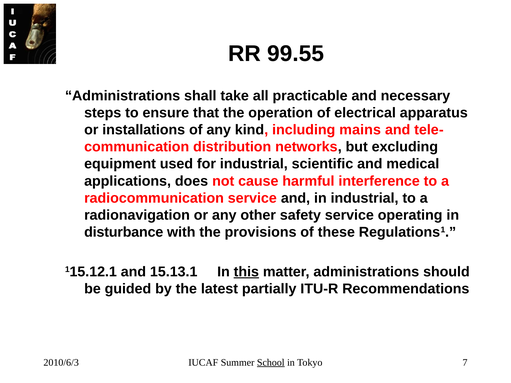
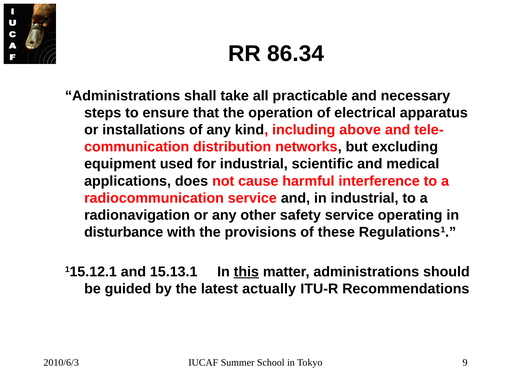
99.55: 99.55 -> 86.34
mains: mains -> above
partially: partially -> actually
School underline: present -> none
7: 7 -> 9
